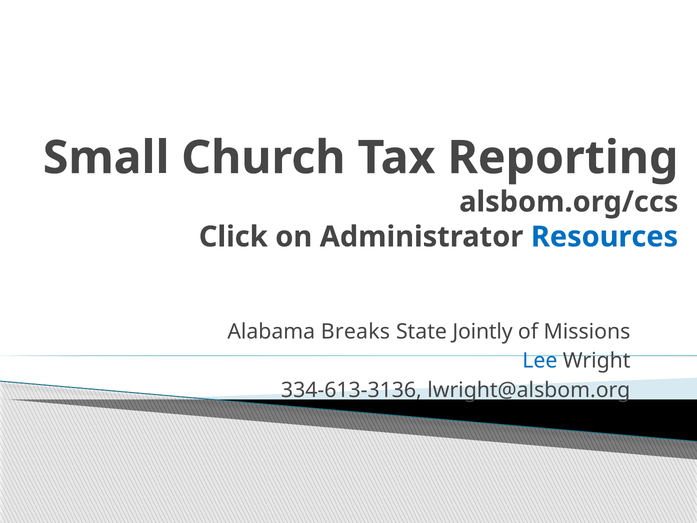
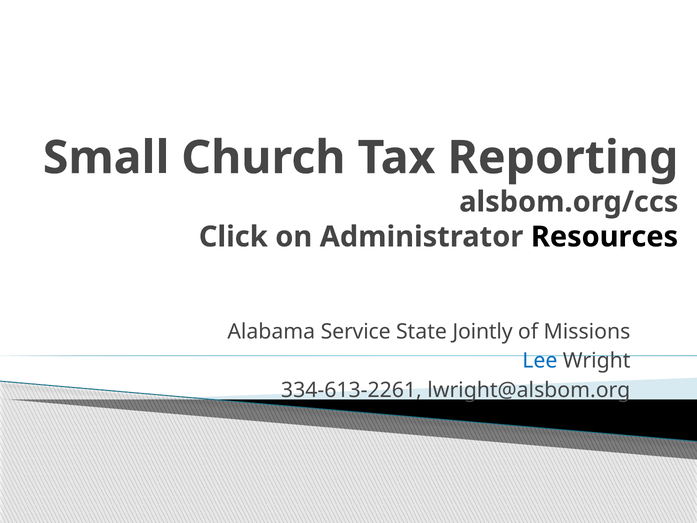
Resources colour: blue -> black
Breaks: Breaks -> Service
334-613-3136: 334-613-3136 -> 334-613-2261
